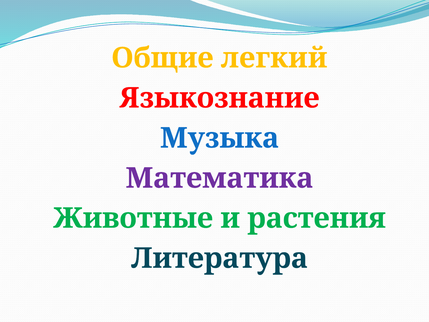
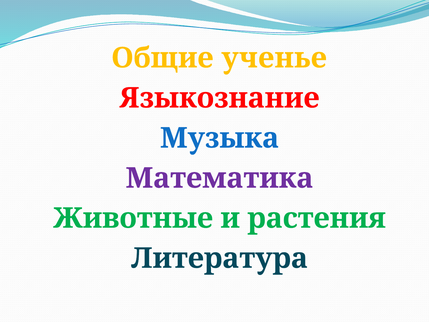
легкий: легкий -> ученье
